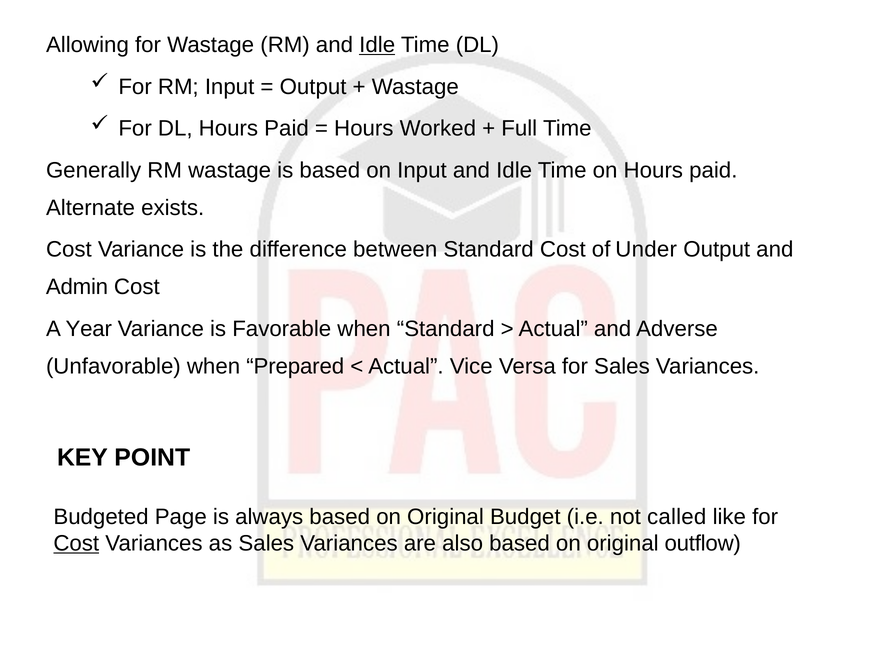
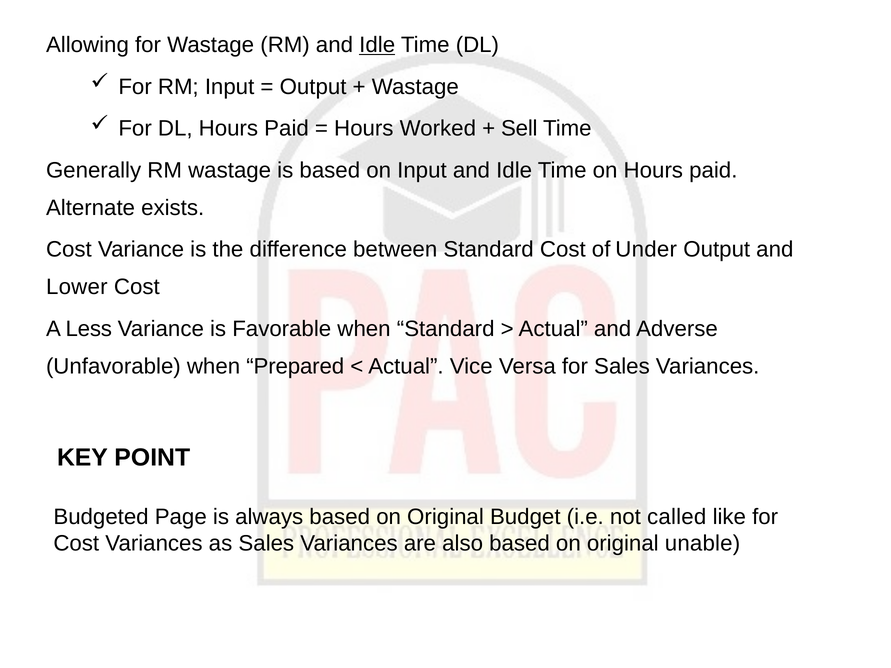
Full: Full -> Sell
Admin: Admin -> Lower
Year: Year -> Less
Cost at (76, 544) underline: present -> none
outflow: outflow -> unable
